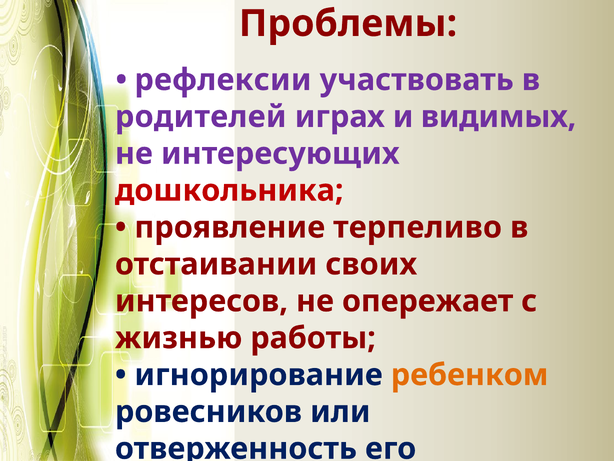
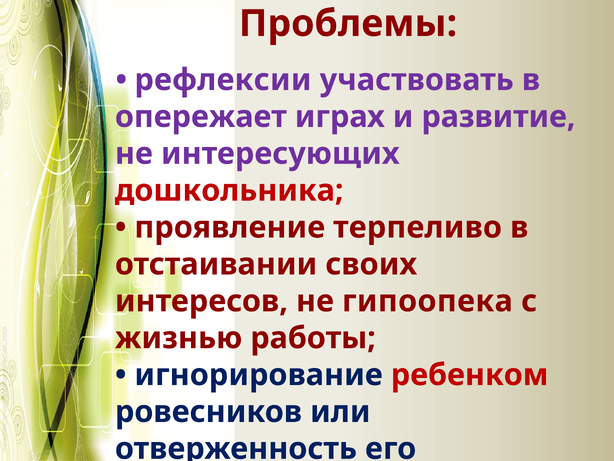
родителей: родителей -> опережает
видимых: видимых -> развитие
опережает: опережает -> гипоопека
ребенком colour: orange -> red
